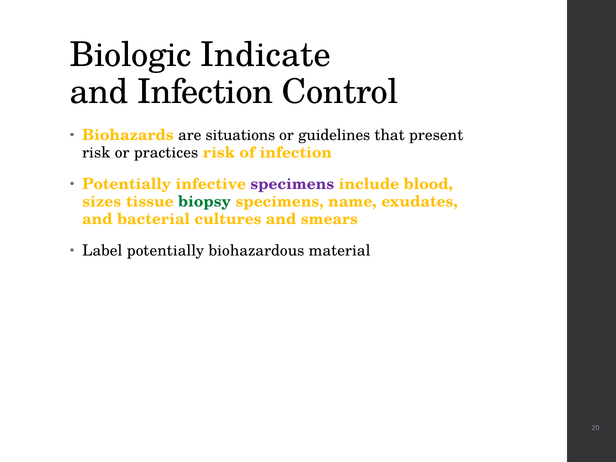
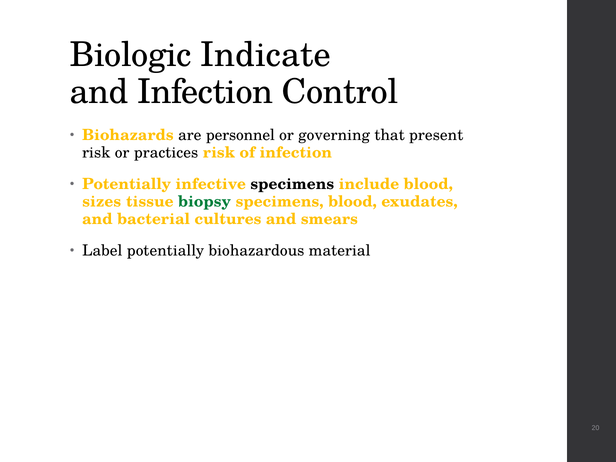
situations: situations -> personnel
guidelines: guidelines -> governing
specimens at (292, 184) colour: purple -> black
specimens name: name -> blood
